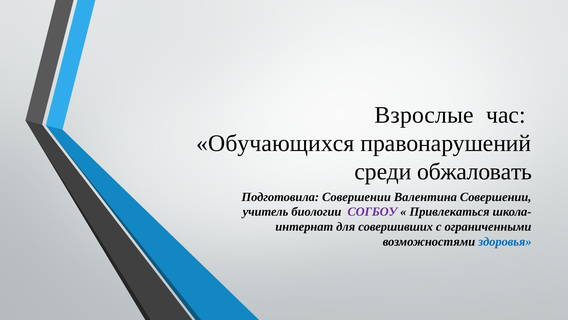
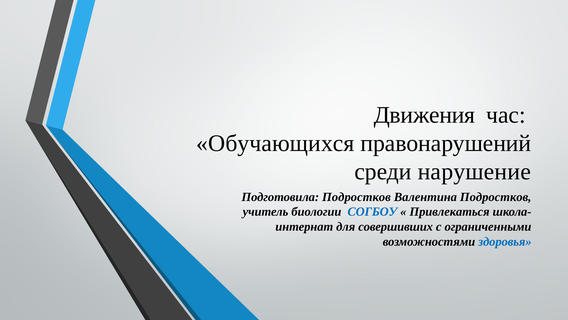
Взрослые: Взрослые -> Движения
обжаловать: обжаловать -> нарушение
Подготовила Совершении: Совершении -> Подростков
Валентина Совершении: Совершении -> Подростков
СОГБОУ colour: purple -> blue
